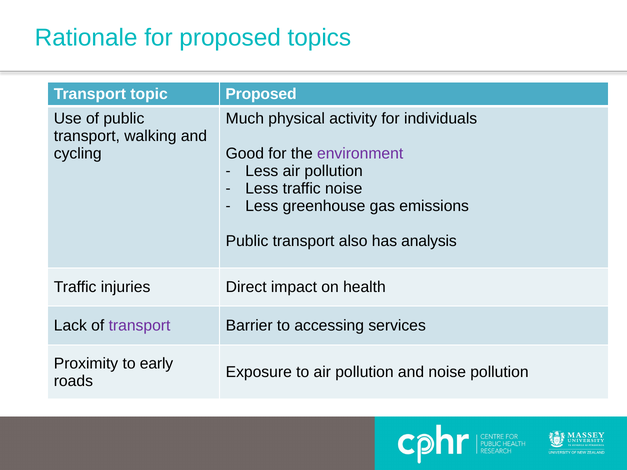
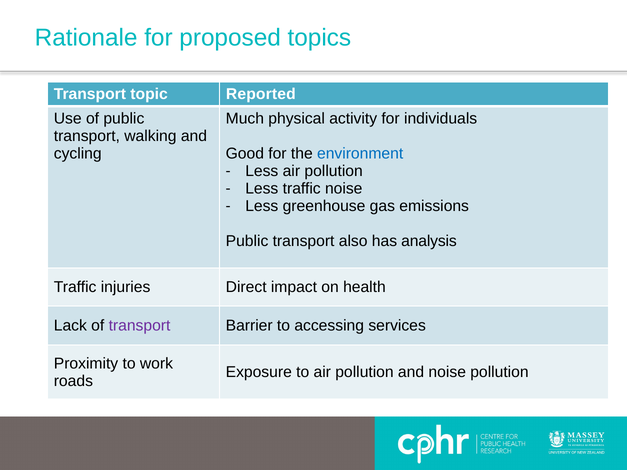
topic Proposed: Proposed -> Reported
environment colour: purple -> blue
early: early -> work
